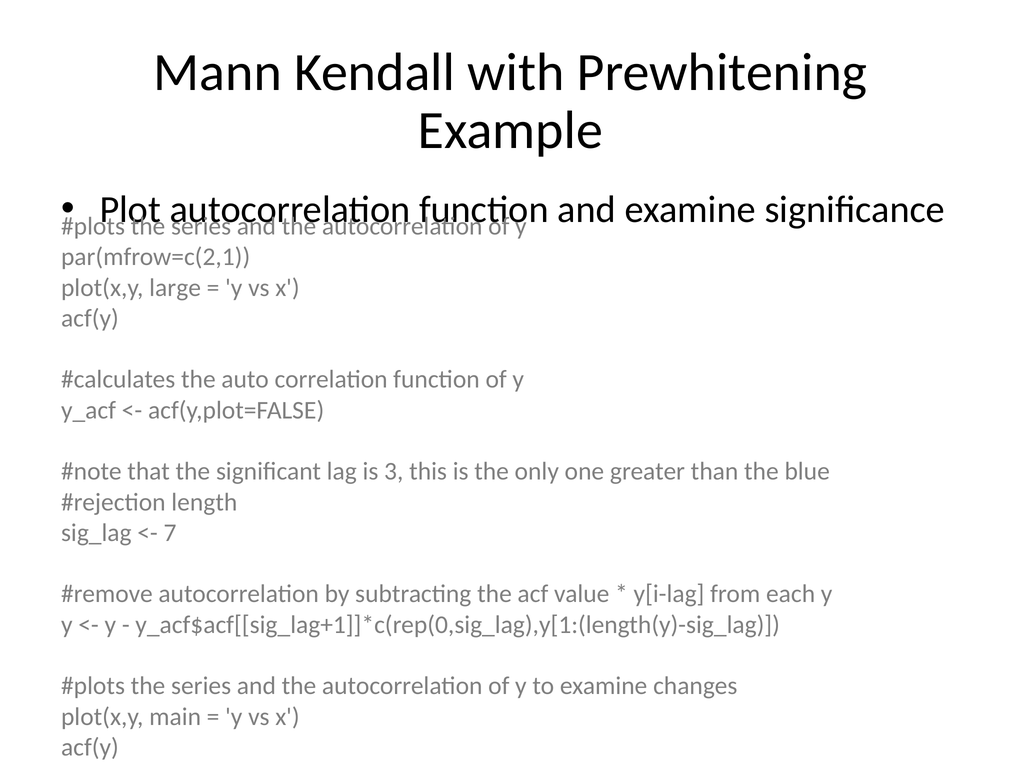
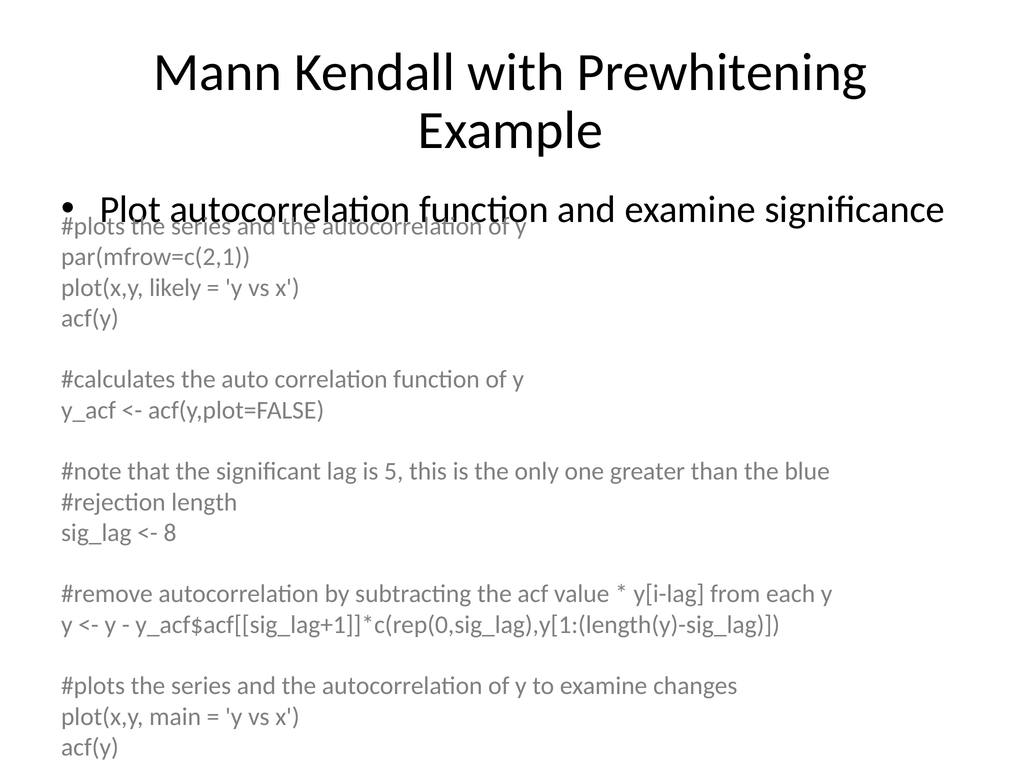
large: large -> likely
3: 3 -> 5
7: 7 -> 8
